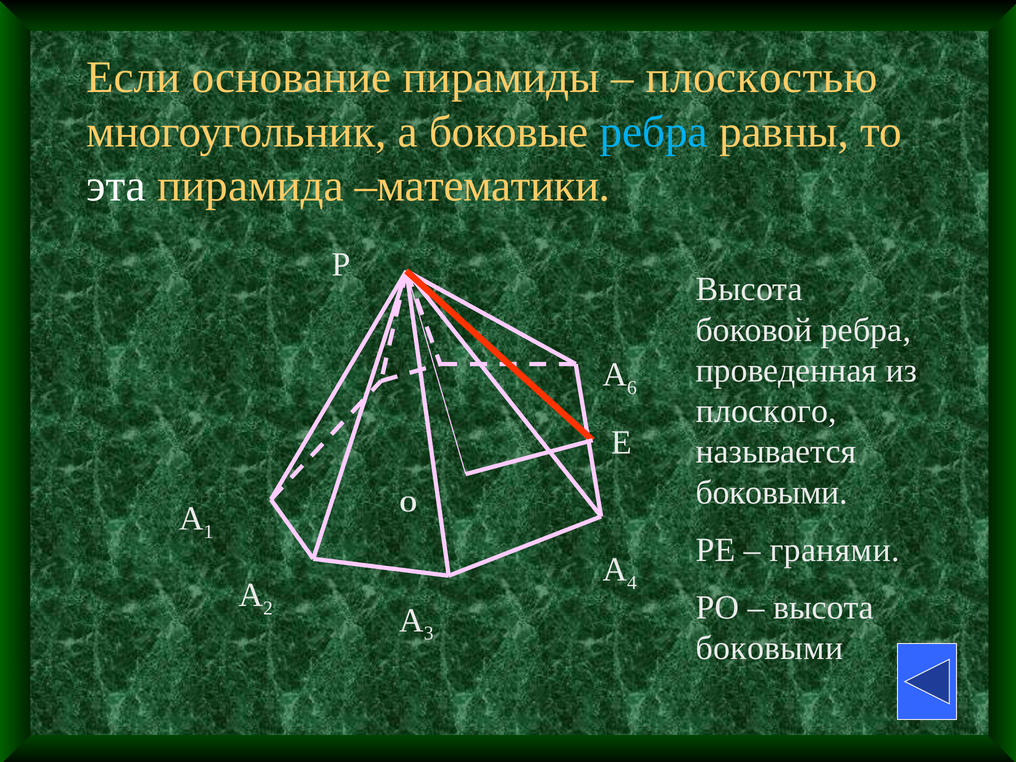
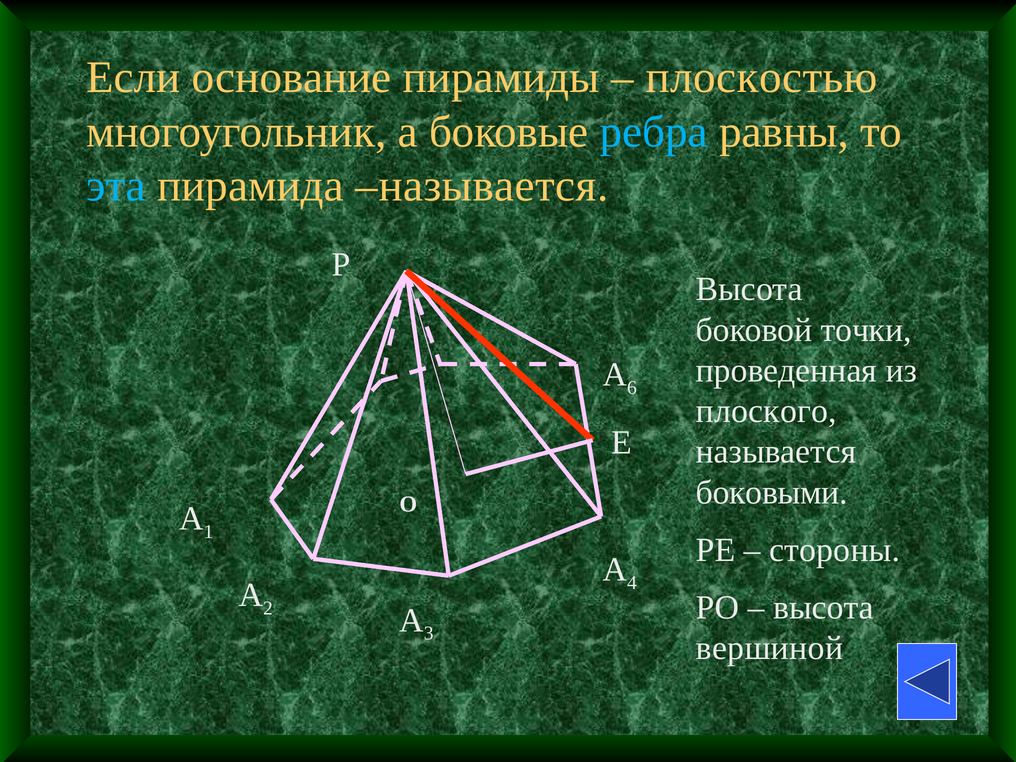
эта colour: white -> light blue
пирамида математики: математики -> называется
боковой ребра: ребра -> точки
гранями: гранями -> стороны
боковыми at (769, 648): боковыми -> вершиной
